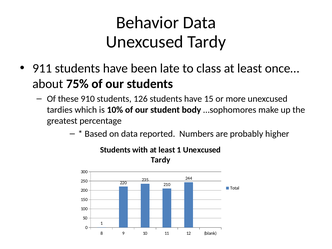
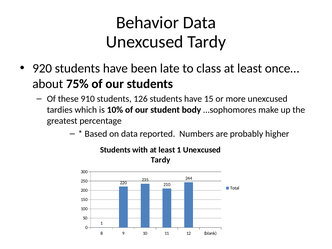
911: 911 -> 920
